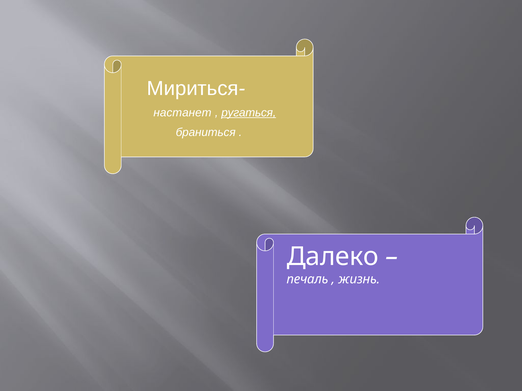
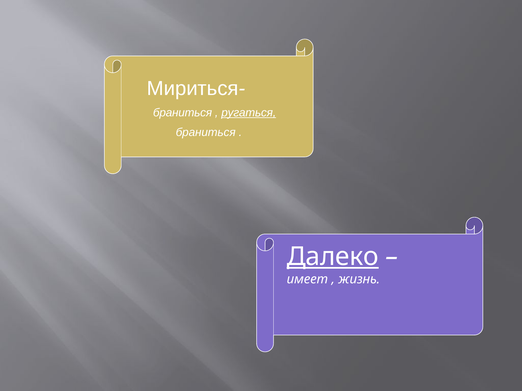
настанет at (182, 113): настанет -> браниться
Далеко underline: none -> present
печаль: печаль -> имеет
